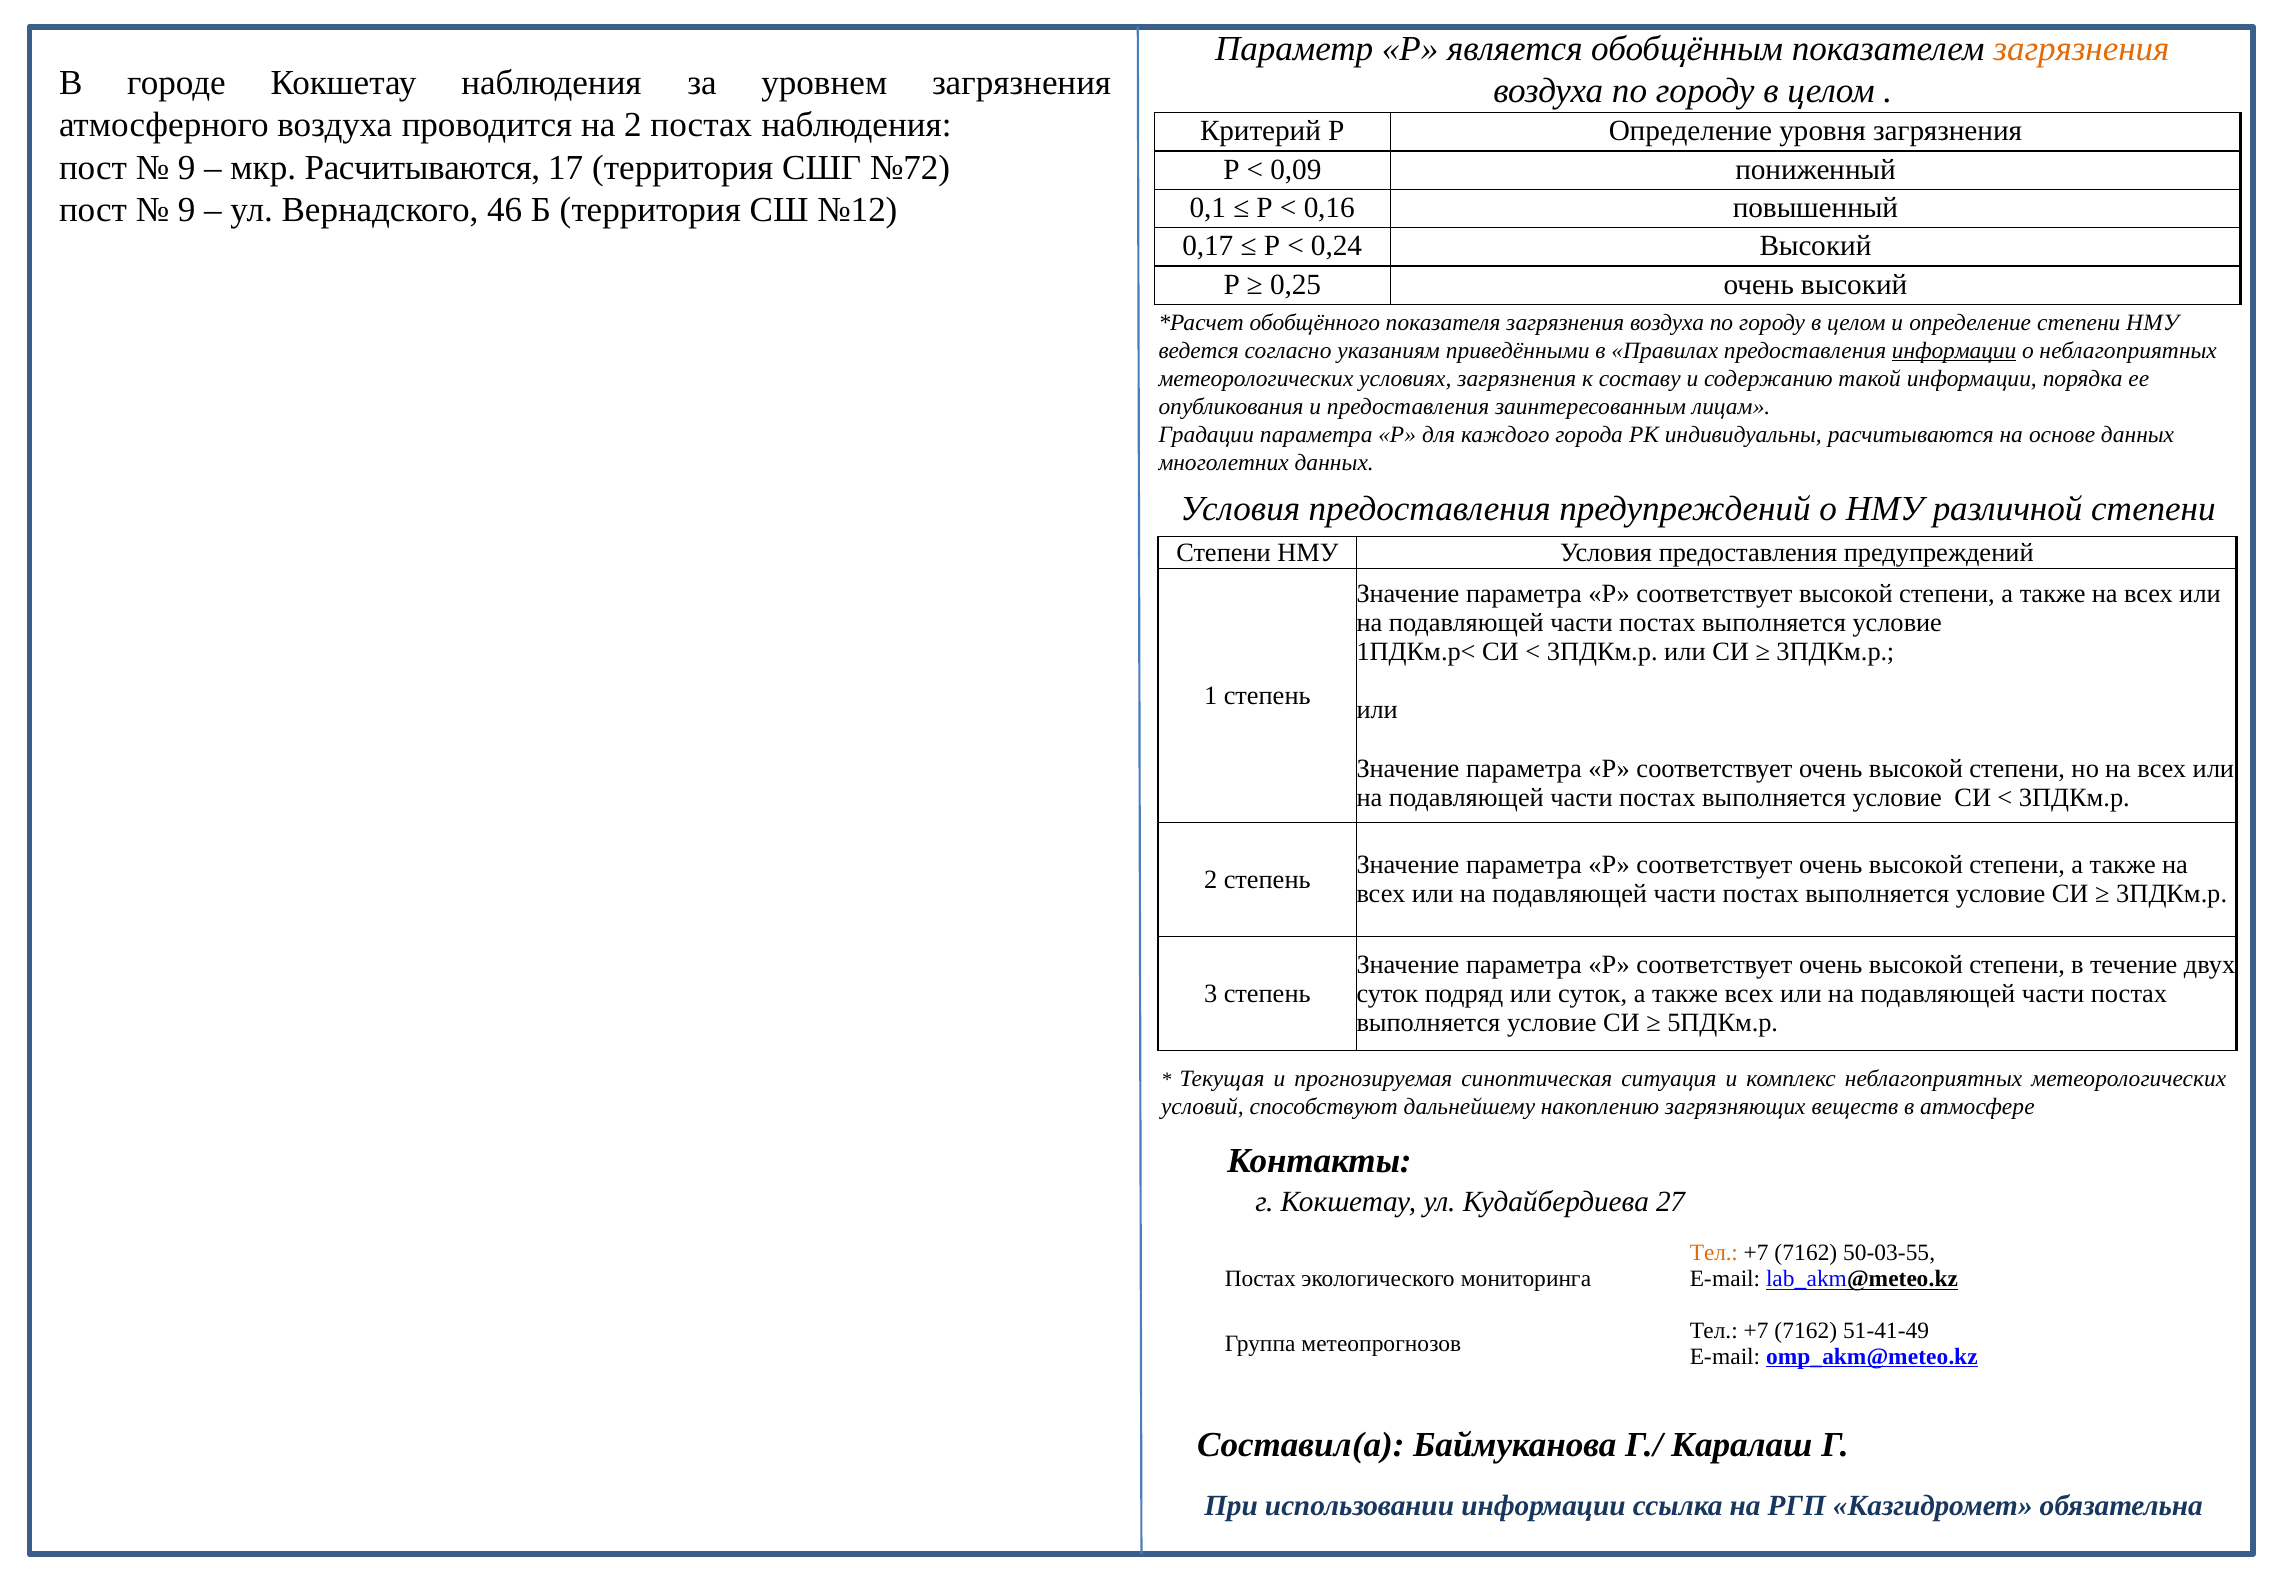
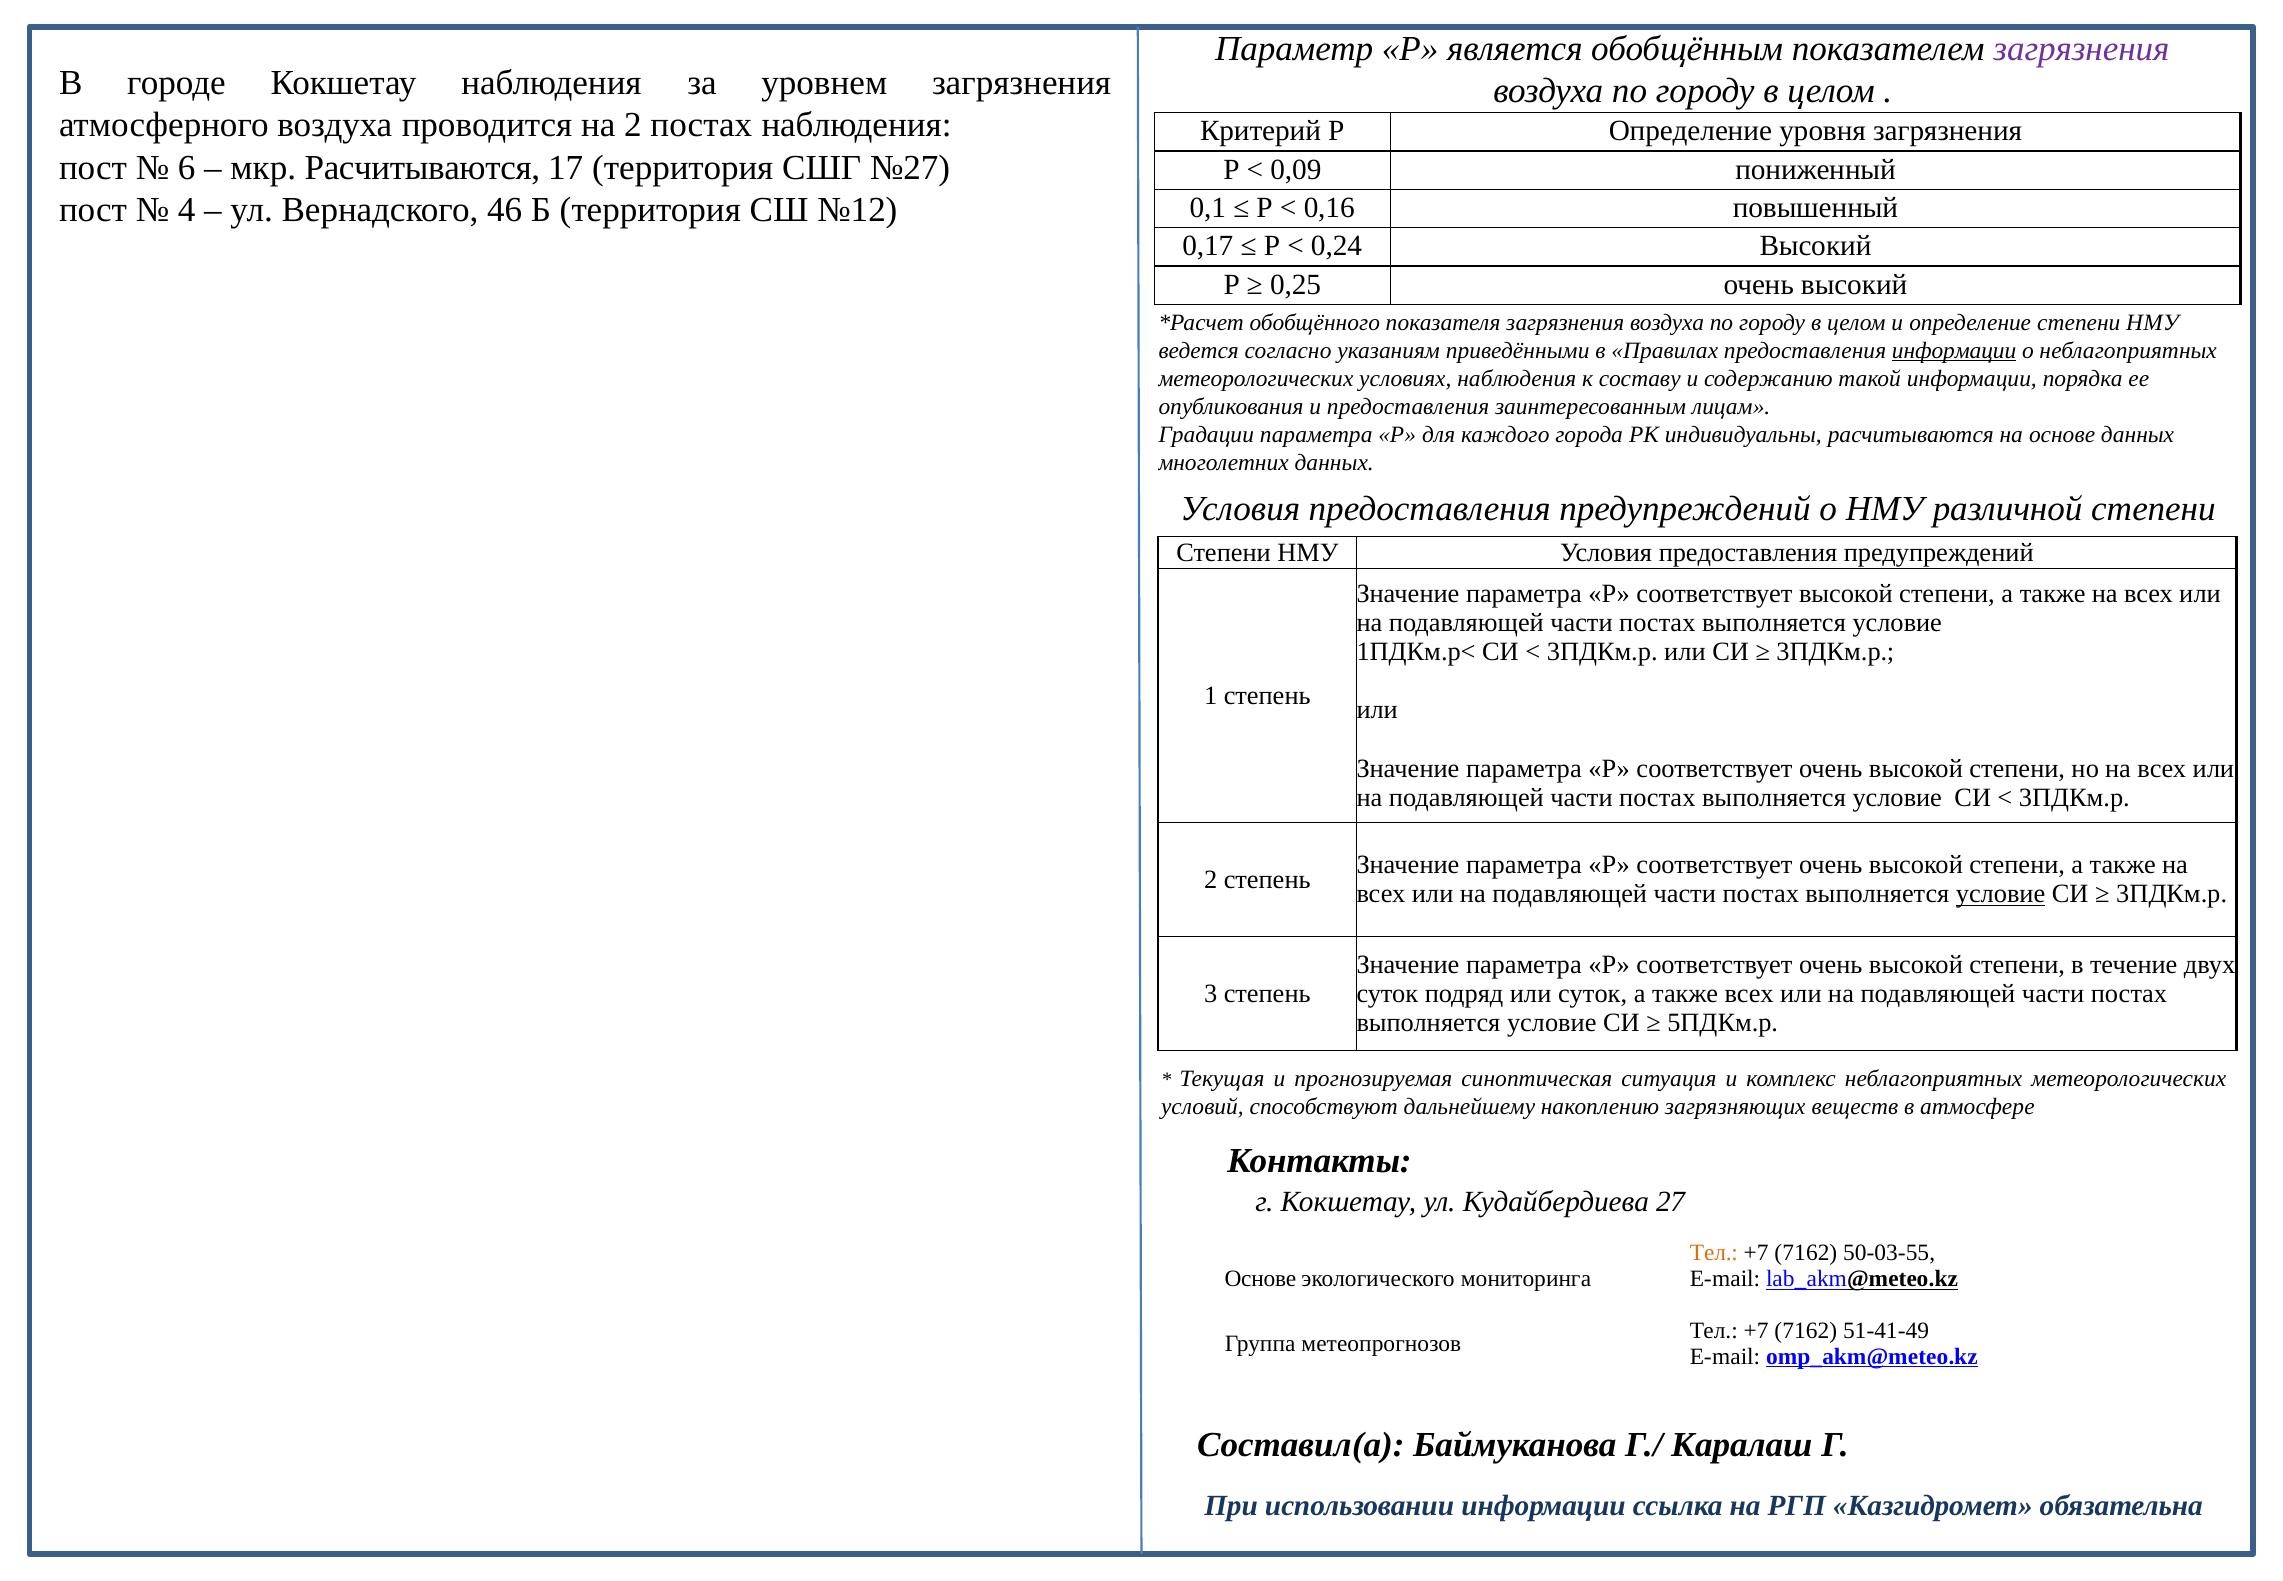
загрязнения at (2081, 49) colour: orange -> purple
9 at (187, 167): 9 -> 6
№72: №72 -> №27
9 at (187, 210): 9 -> 4
условиях загрязнения: загрязнения -> наблюдения
условие at (2001, 894) underline: none -> present
Постах at (1260, 1279): Постах -> Основе
